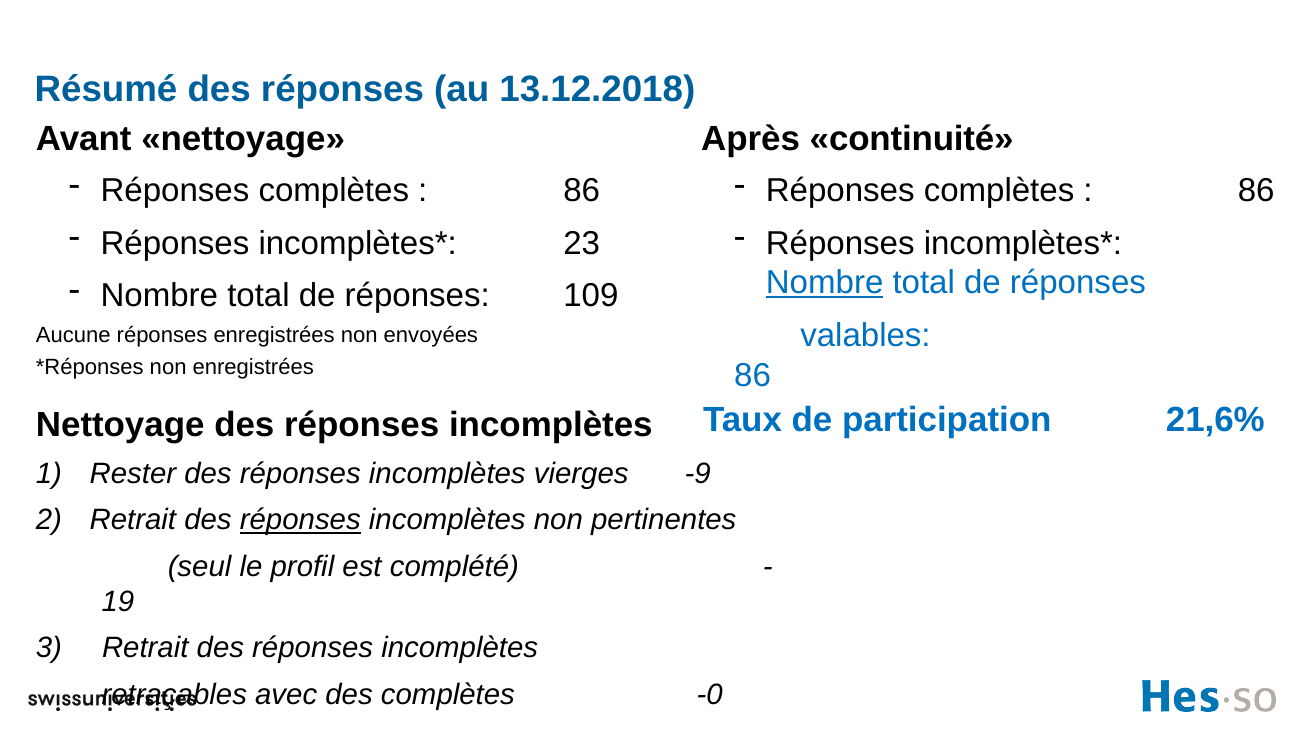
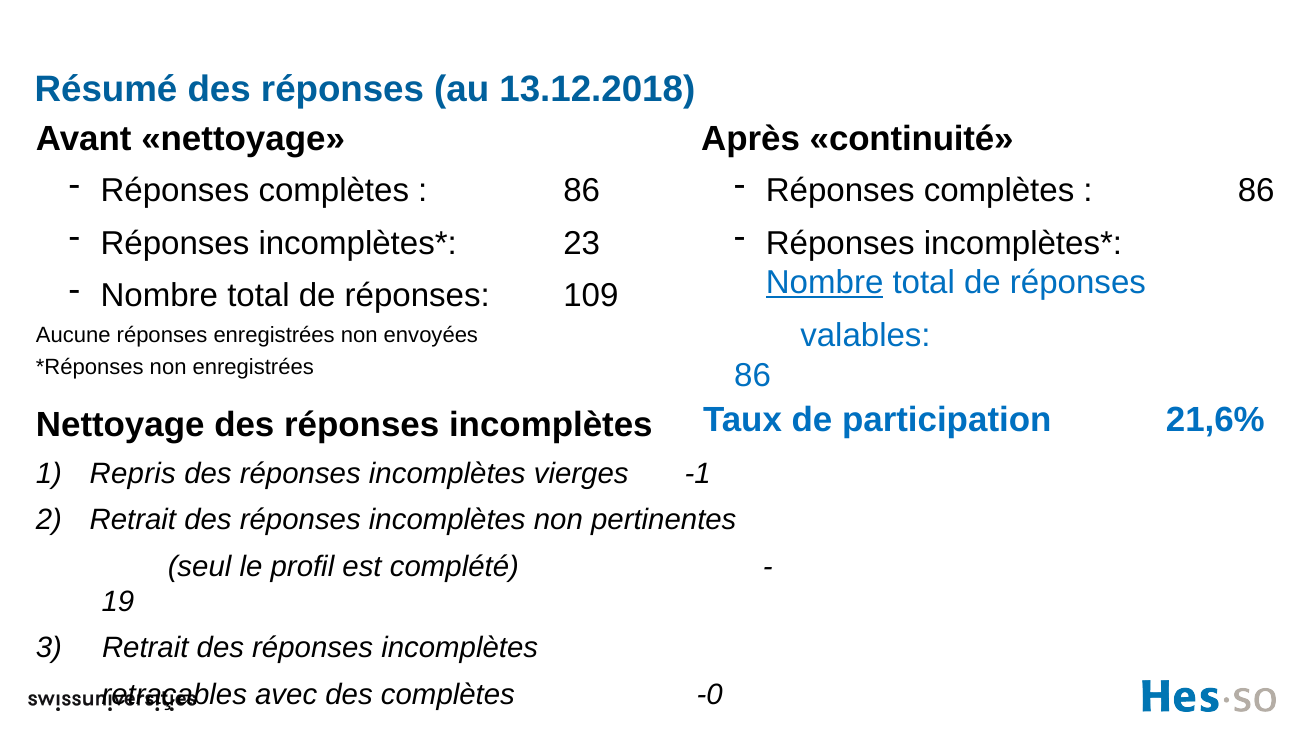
Rester: Rester -> Repris
-9: -9 -> -1
réponses at (300, 520) underline: present -> none
